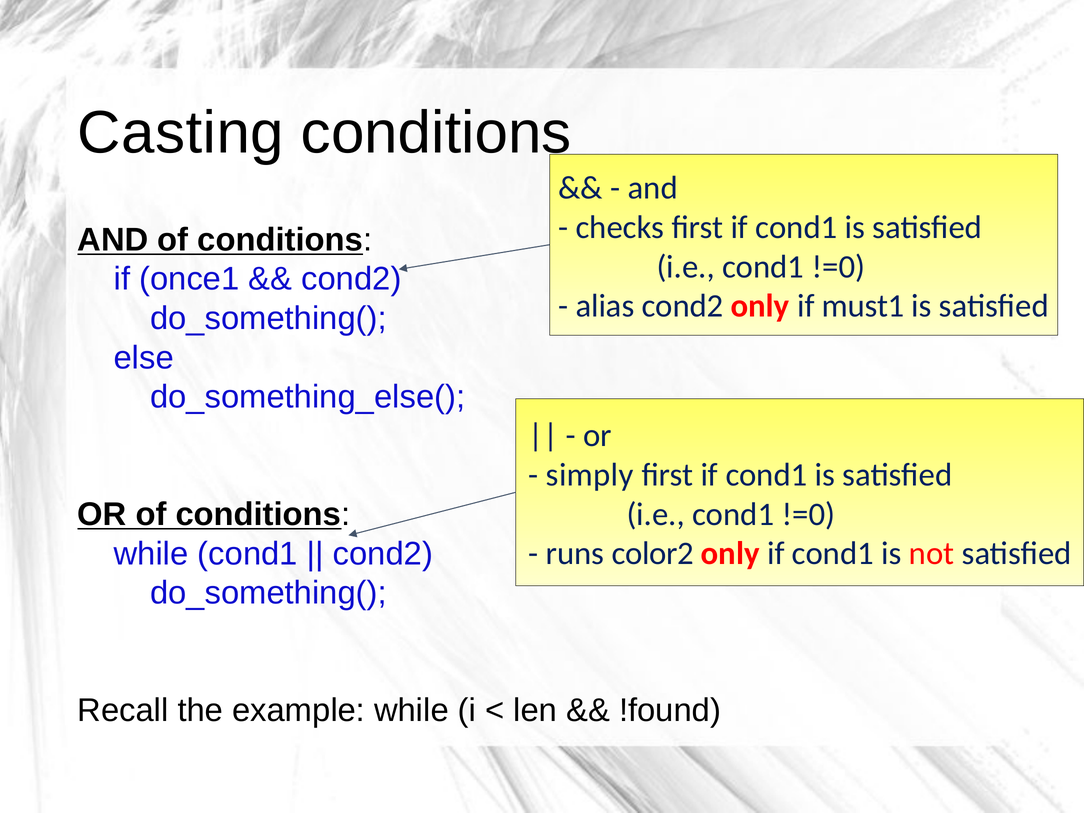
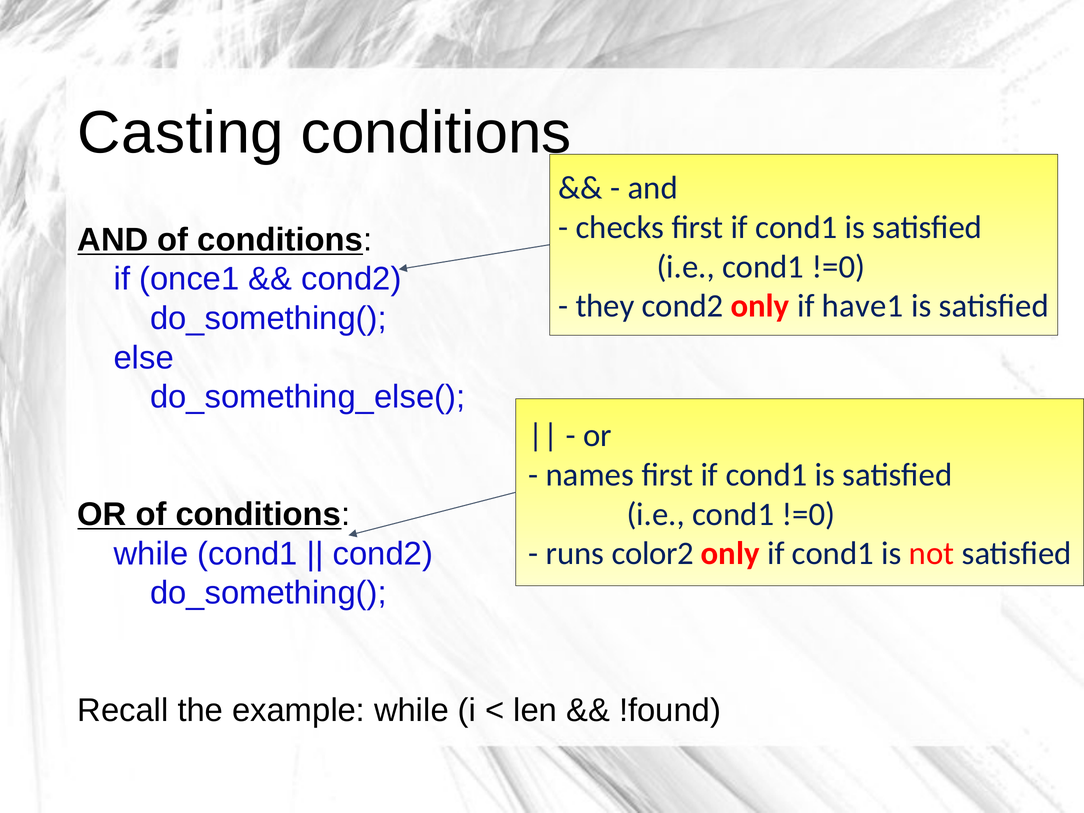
alias: alias -> they
must1: must1 -> have1
simply: simply -> names
